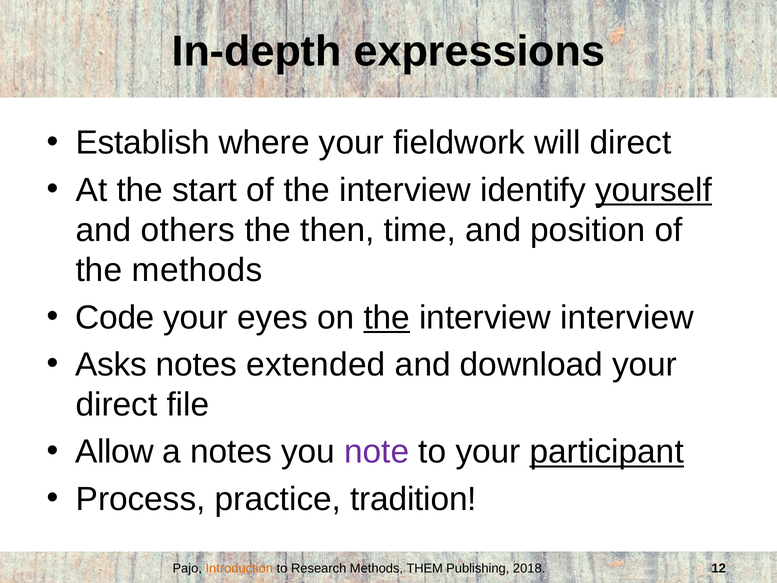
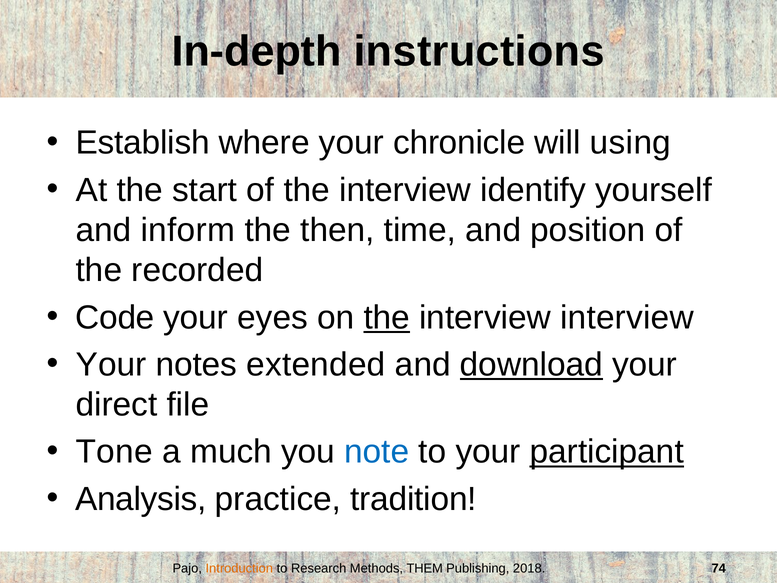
expressions: expressions -> instructions
fieldwork: fieldwork -> chronicle
will direct: direct -> using
yourself underline: present -> none
others: others -> inform
the methods: methods -> recorded
Asks at (111, 364): Asks -> Your
download underline: none -> present
Allow: Allow -> Tone
a notes: notes -> much
note colour: purple -> blue
Process: Process -> Analysis
12: 12 -> 74
